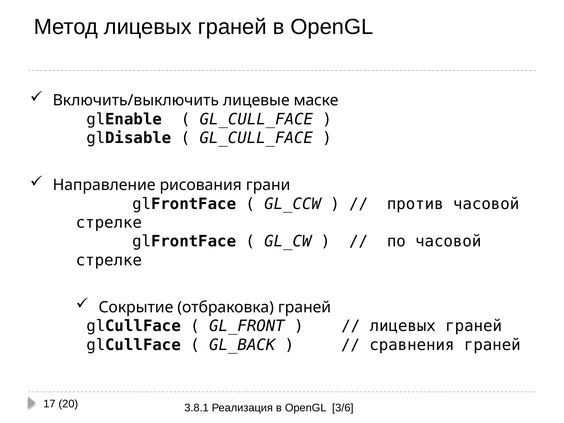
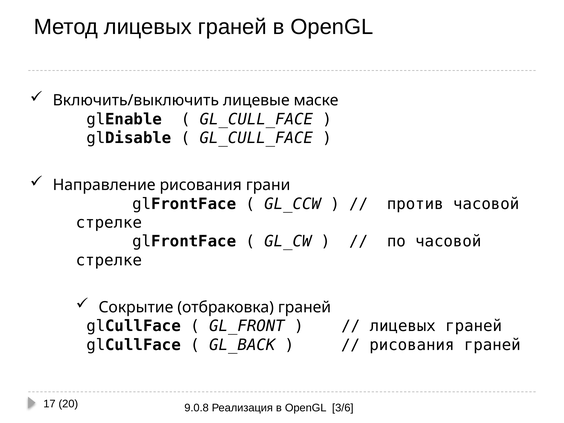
сравнения at (412, 345): сравнения -> рисования
3.8.1: 3.8.1 -> 9.0.8
